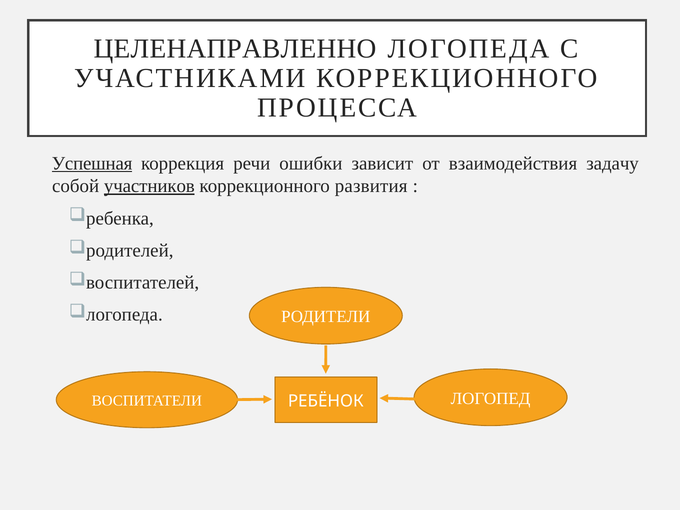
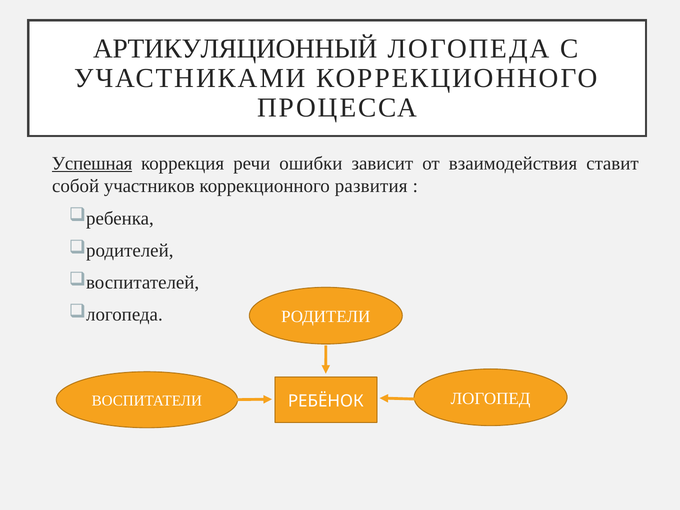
ЦЕЛЕНАПРАВЛЕННО: ЦЕЛЕНАПРАВЛЕННО -> АРТИКУЛЯЦИОННЫЙ
задачу: задачу -> ставит
участников underline: present -> none
